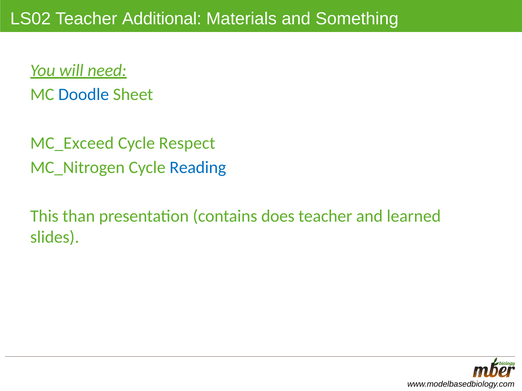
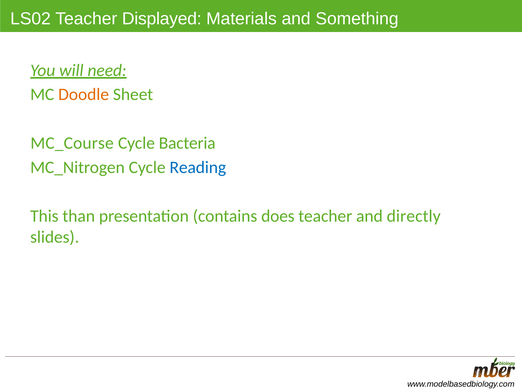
Additional: Additional -> Displayed
Doodle colour: blue -> orange
MC_Exceed: MC_Exceed -> MC_Course
Respect: Respect -> Bacteria
learned: learned -> directly
